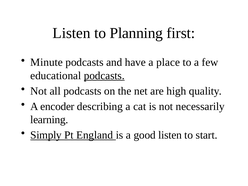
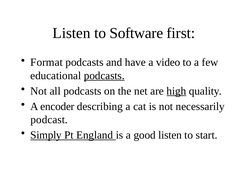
Planning: Planning -> Software
Minute: Minute -> Format
place: place -> video
high underline: none -> present
learning: learning -> podcast
